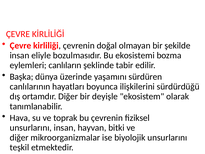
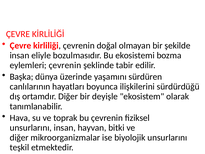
eylemleri canlıların: canlıların -> çevrenin
